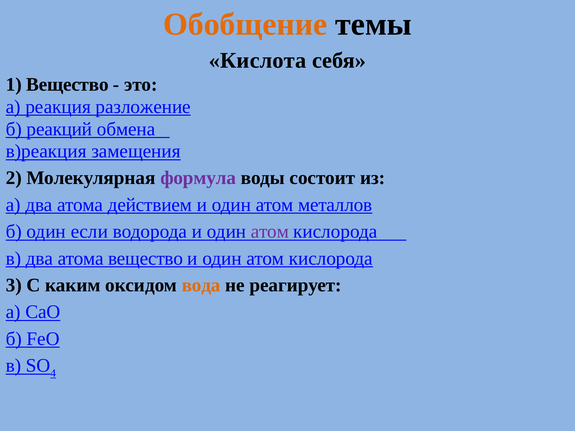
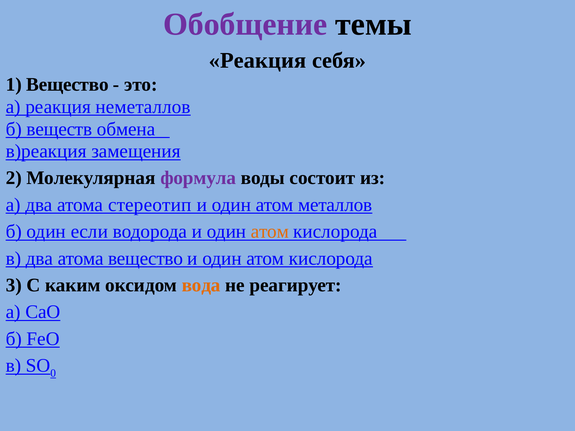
Обобщение colour: orange -> purple
Кислота at (258, 61): Кислота -> Реакция
разложение: разложение -> неметаллов
реакций: реакций -> веществ
действием: действием -> стереотип
атом at (270, 232) colour: purple -> orange
4: 4 -> 0
